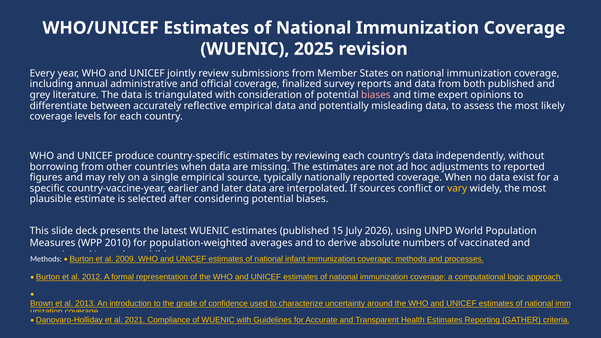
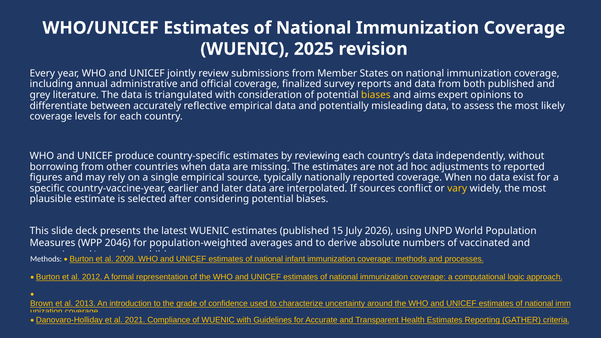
biases at (376, 95) colour: pink -> yellow
time: time -> aims
2010: 2010 -> 2046
